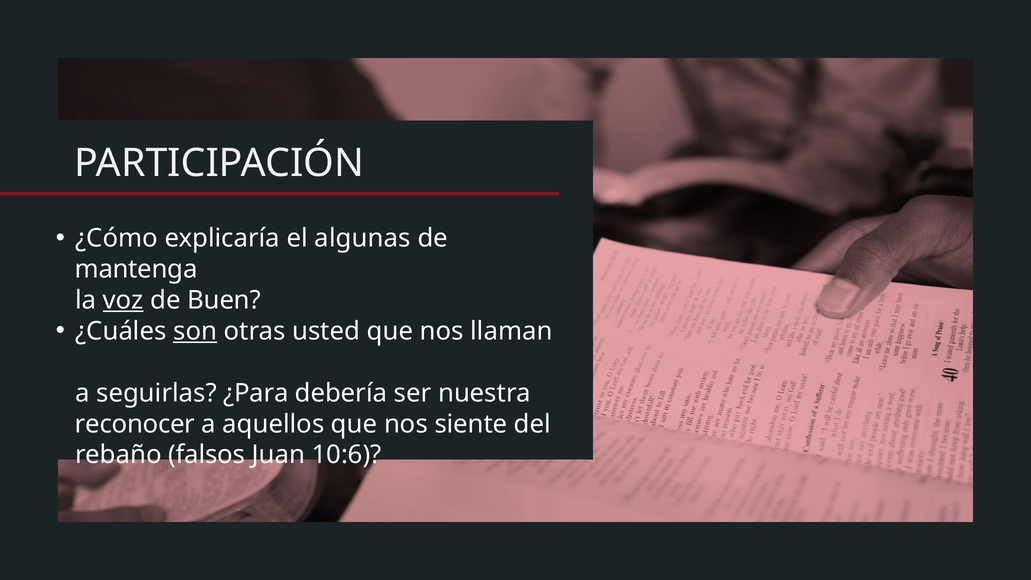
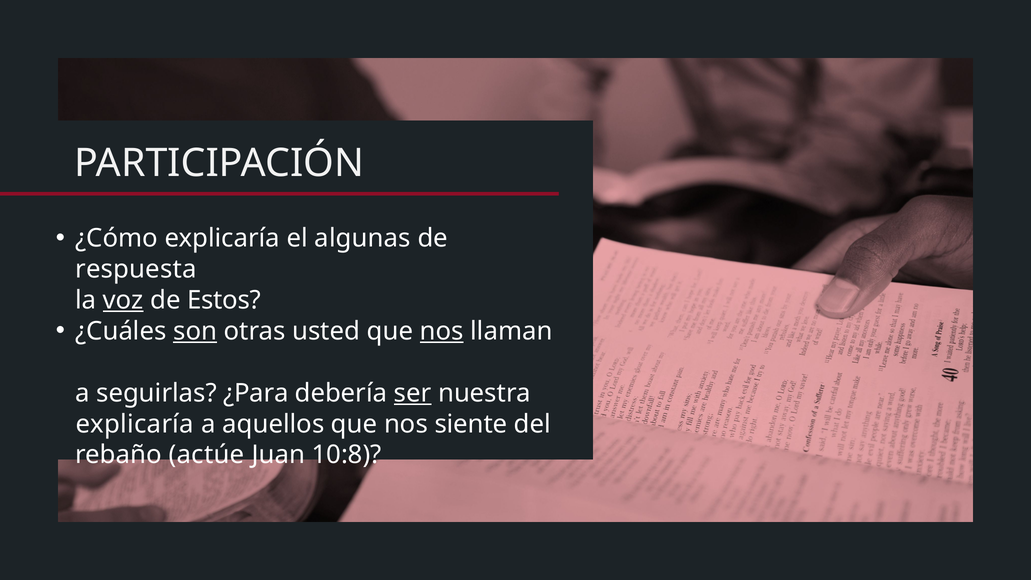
mantenga: mantenga -> respuesta
Buen: Buen -> Estos
nos at (442, 331) underline: none -> present
ser underline: none -> present
reconocer at (135, 424): reconocer -> explicaría
falsos: falsos -> actúe
10:6: 10:6 -> 10:8
